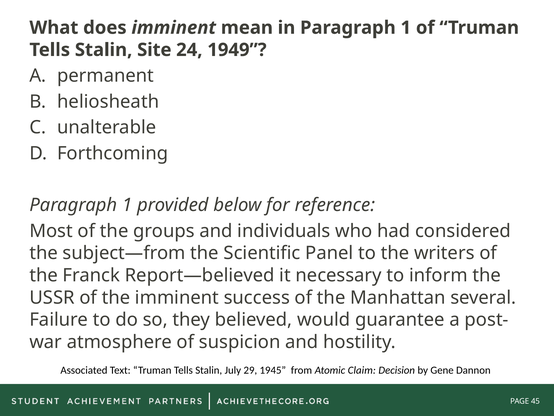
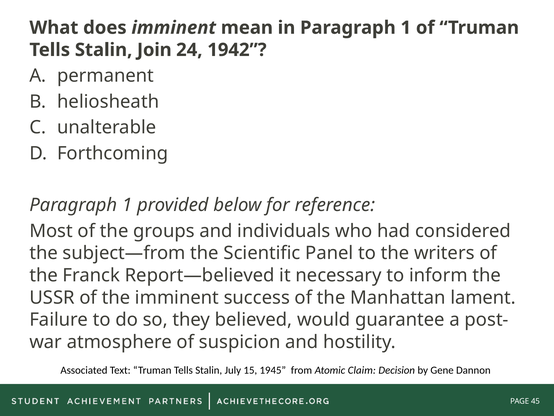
Site: Site -> Join
1949: 1949 -> 1942
several: several -> lament
29: 29 -> 15
